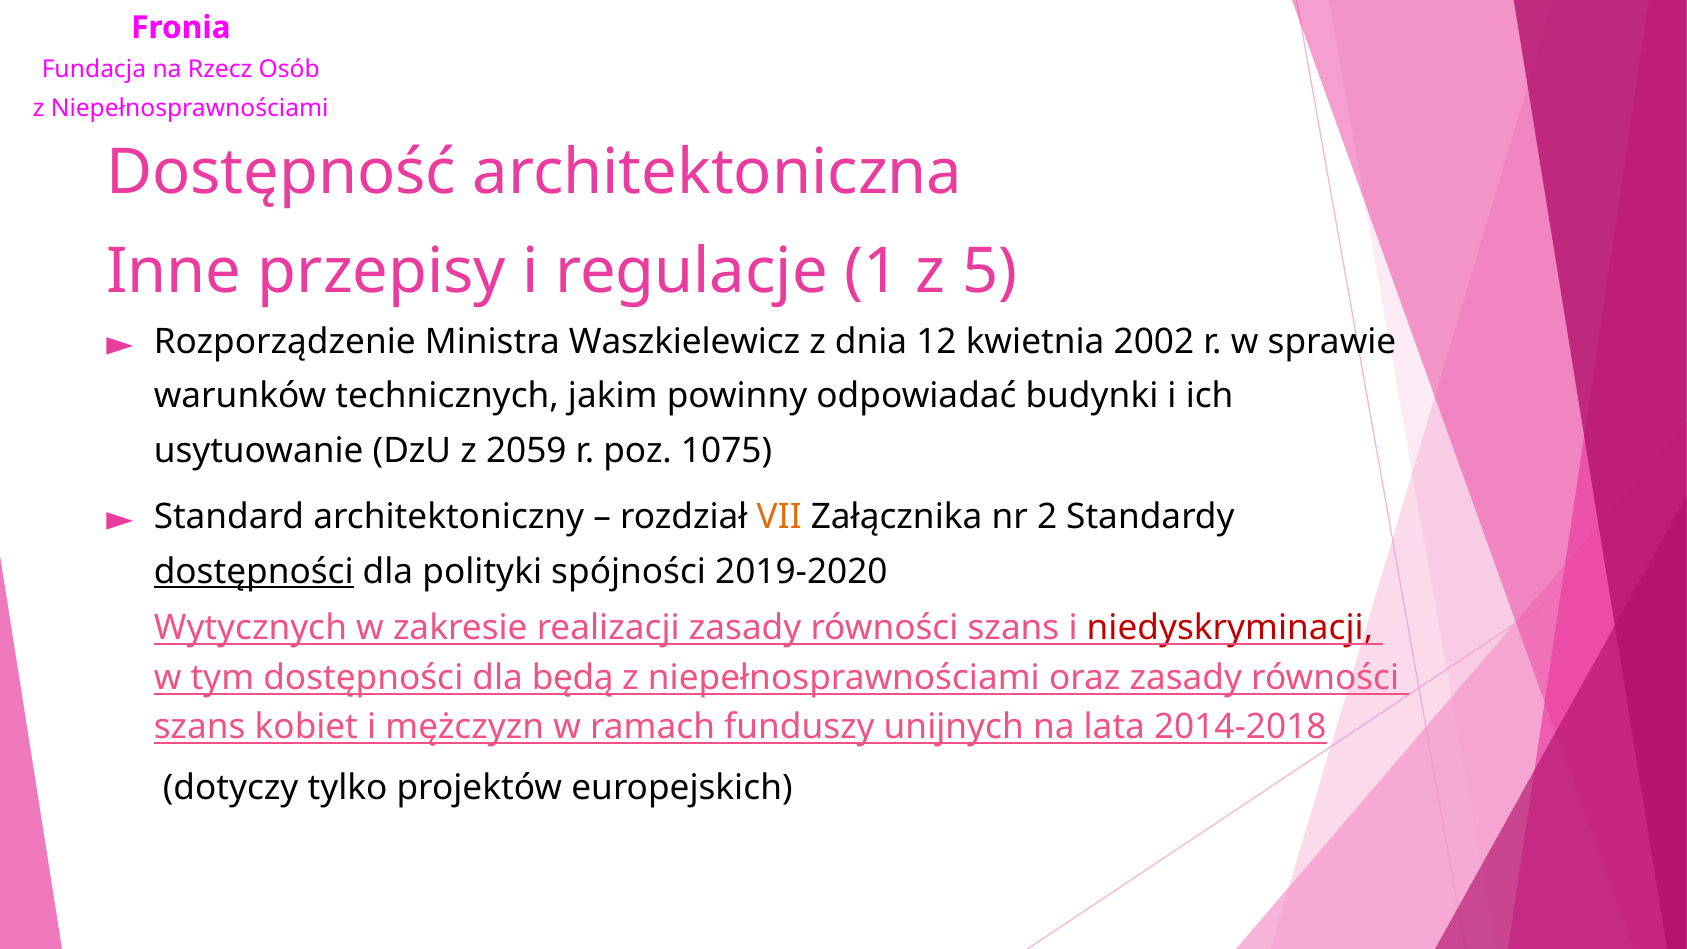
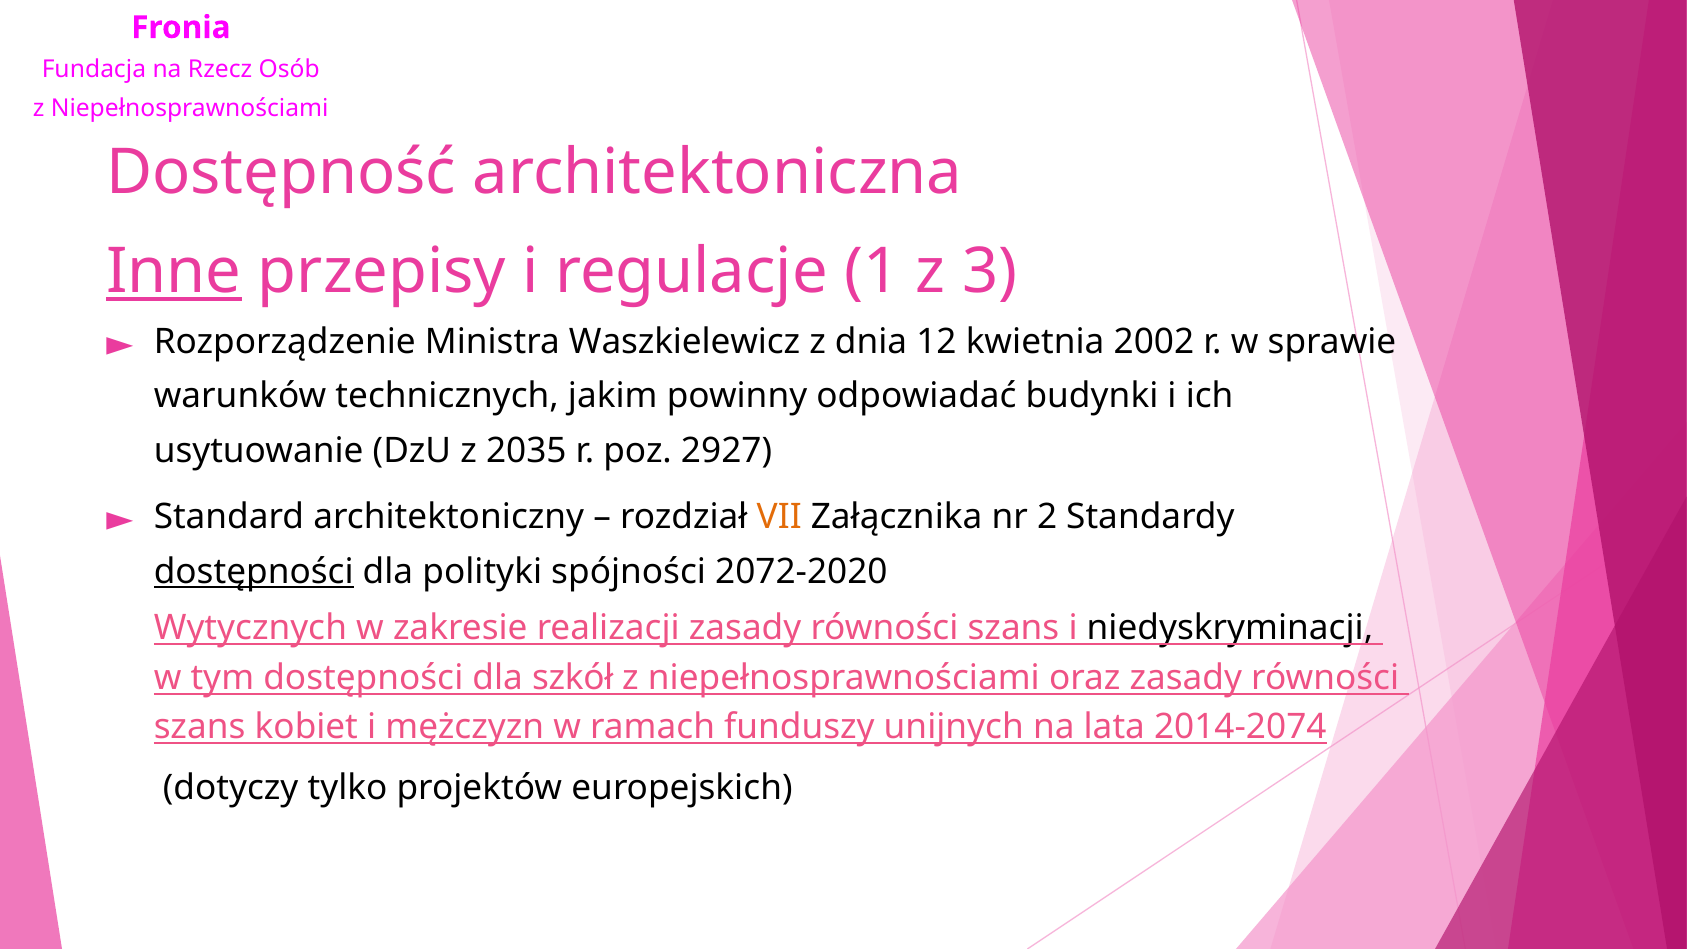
Inne underline: none -> present
5: 5 -> 3
2059: 2059 -> 2035
1075: 1075 -> 2927
2019-2020: 2019-2020 -> 2072-2020
niedyskryminacji colour: red -> black
będą: będą -> szkół
2014‑2018: 2014‑2018 -> 2014‑2074
